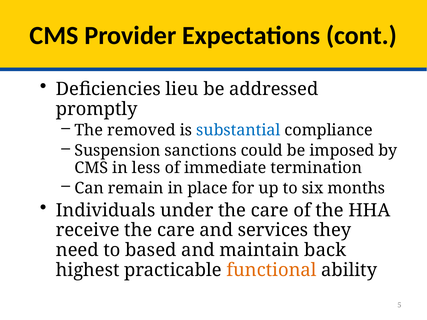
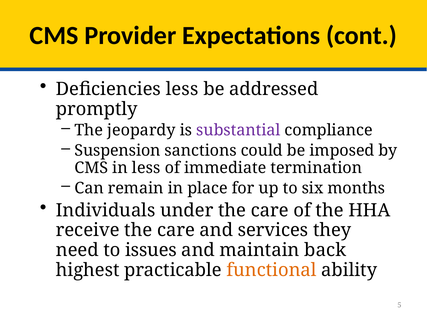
Deficiencies lieu: lieu -> less
removed: removed -> jeopardy
substantial colour: blue -> purple
based: based -> issues
